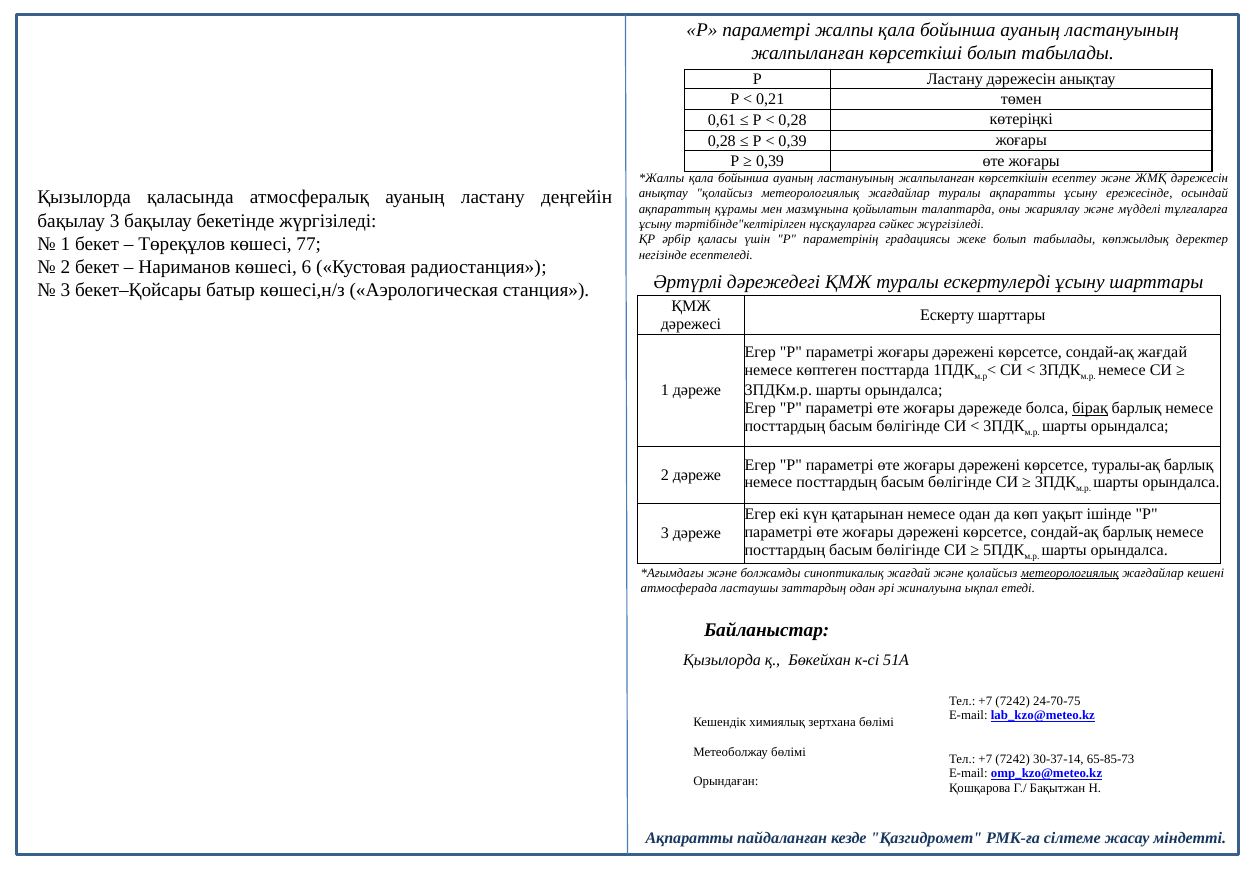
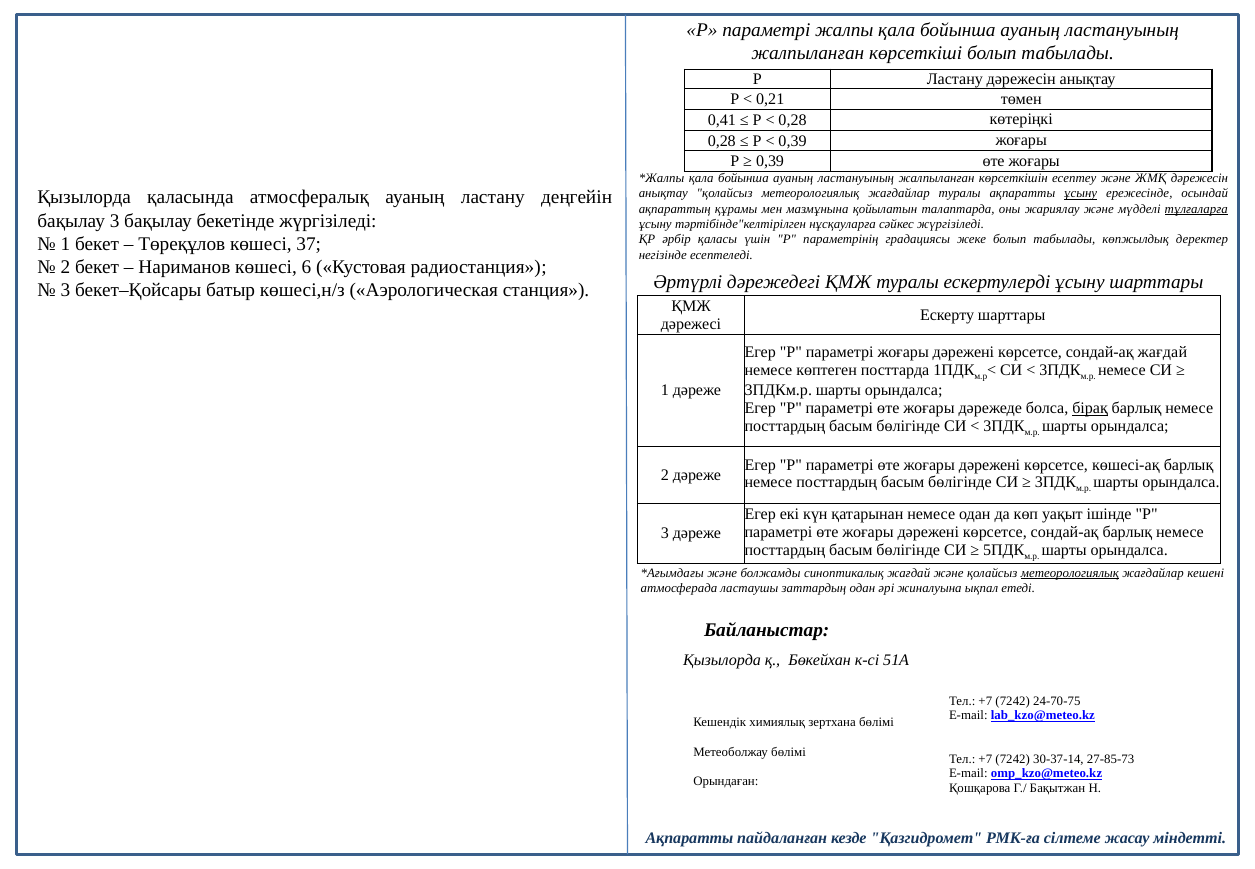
0,61: 0,61 -> 0,41
ұсыну at (1081, 193) underline: none -> present
тұлғаларға underline: none -> present
77: 77 -> 37
туралы-ақ: туралы-ақ -> көшесі-ақ
65-85-73: 65-85-73 -> 27-85-73
